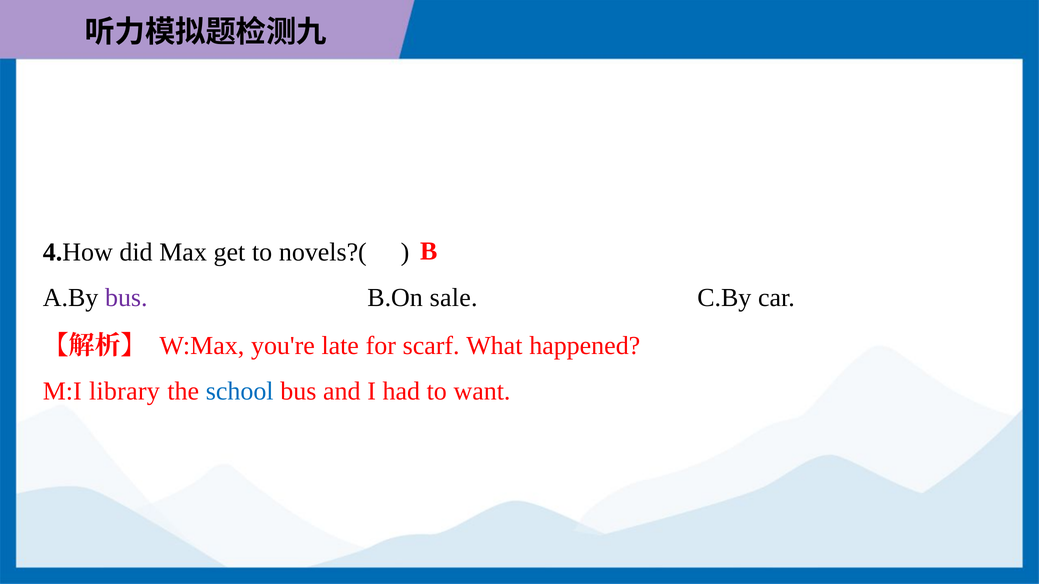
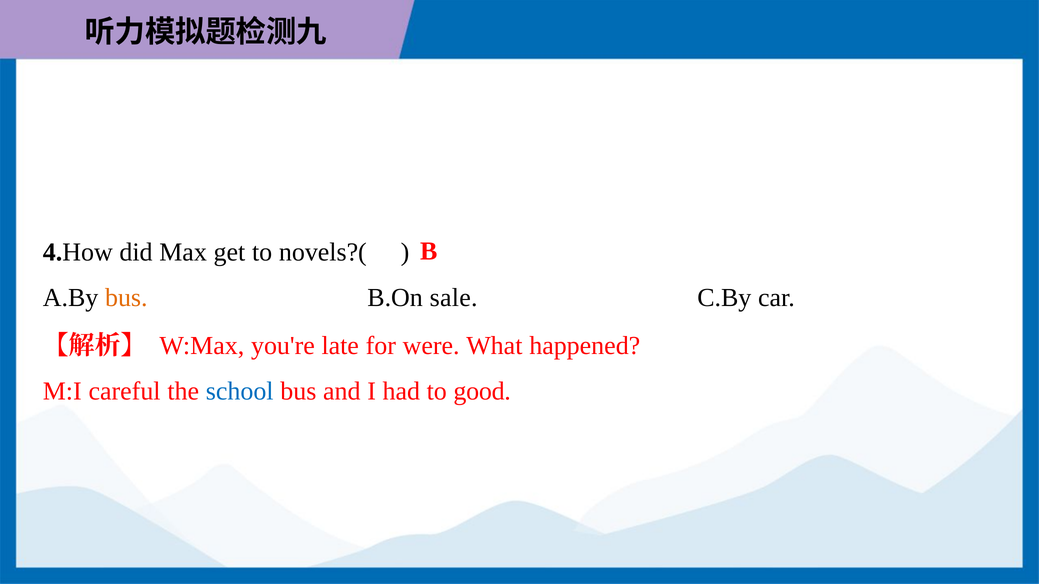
bus at (126, 298) colour: purple -> orange
scarf: scarf -> were
library: library -> careful
want: want -> good
